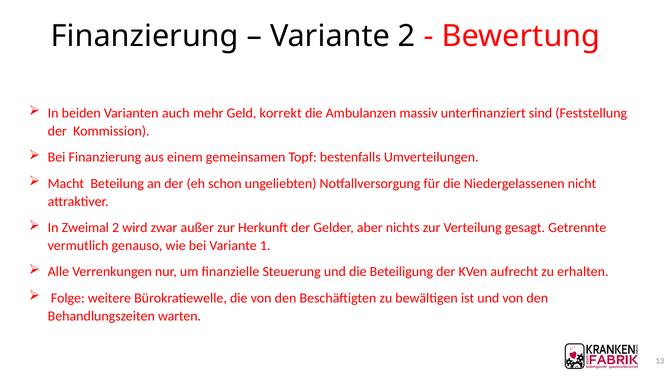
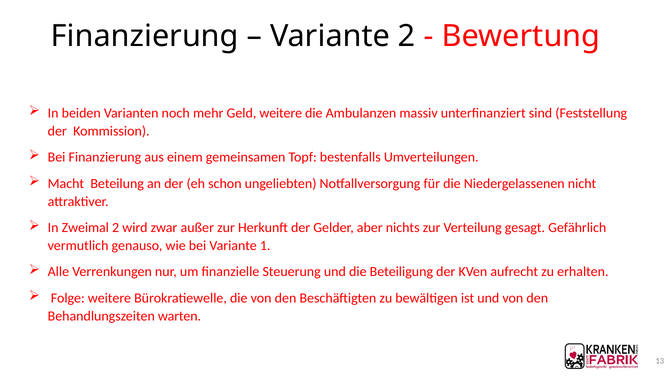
auch: auch -> noch
Geld korrekt: korrekt -> weitere
Getrennte: Getrennte -> Gefährlich
